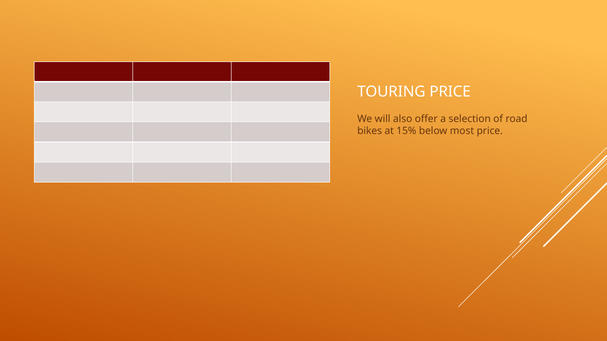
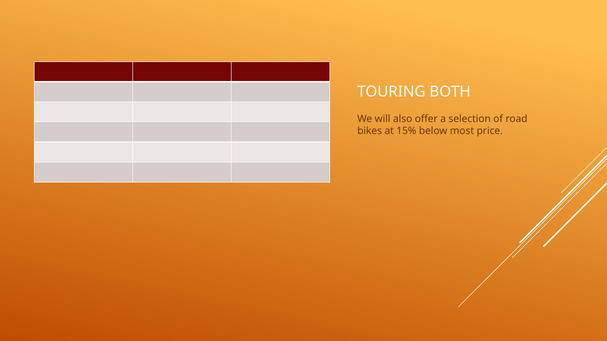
TOURING PRICE: PRICE -> BOTH
